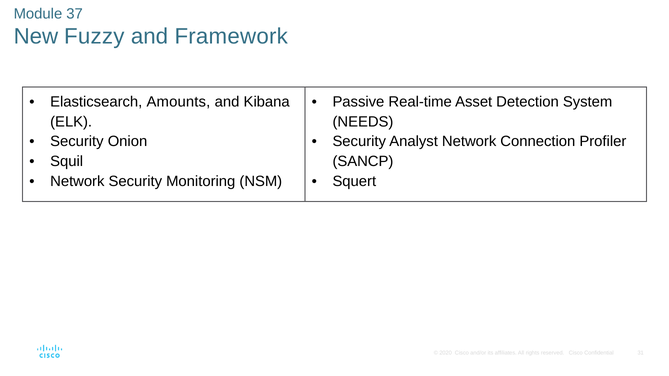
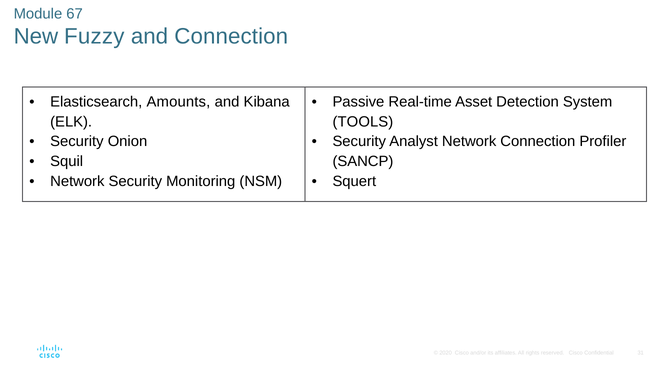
37: 37 -> 67
and Framework: Framework -> Connection
NEEDS: NEEDS -> TOOLS
